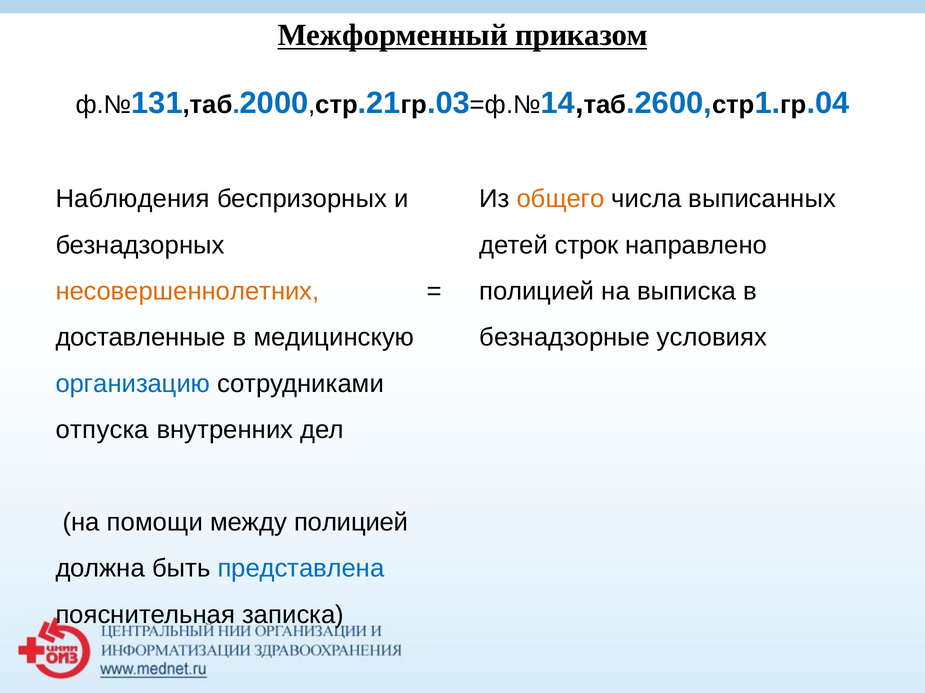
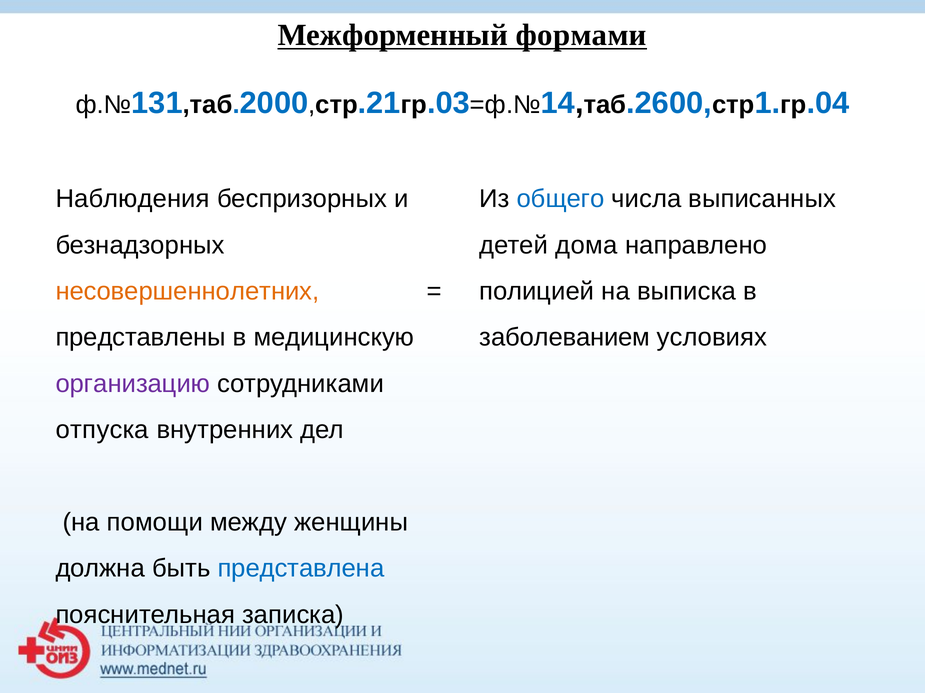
приказом: приказом -> формами
общего colour: orange -> blue
строк: строк -> дома
доставленные: доставленные -> представлены
безнадзорные: безнадзорные -> заболеванием
организацию colour: blue -> purple
между полицией: полицией -> женщины
